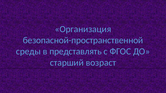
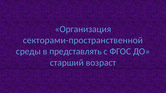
безопасной-пространственной: безопасной-пространственной -> секторами-пространственной
